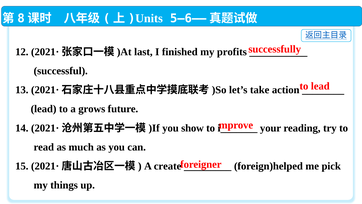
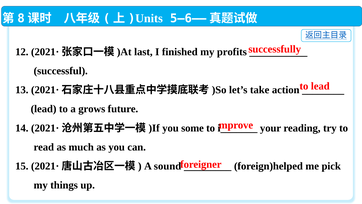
show: show -> some
create: create -> sound
